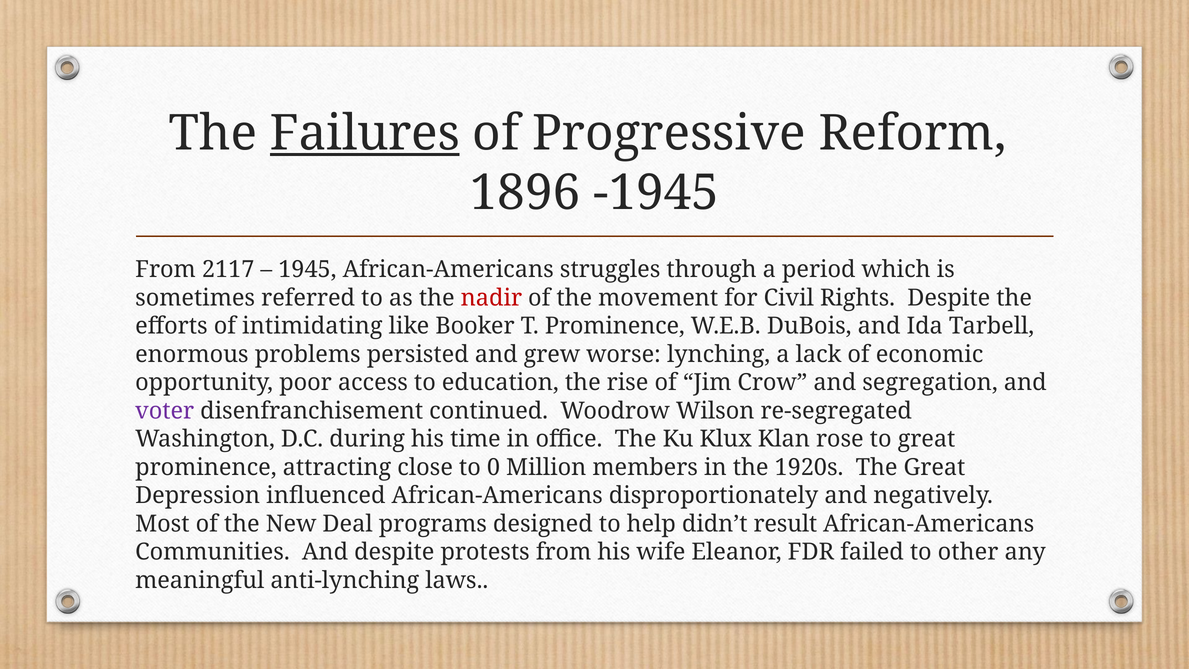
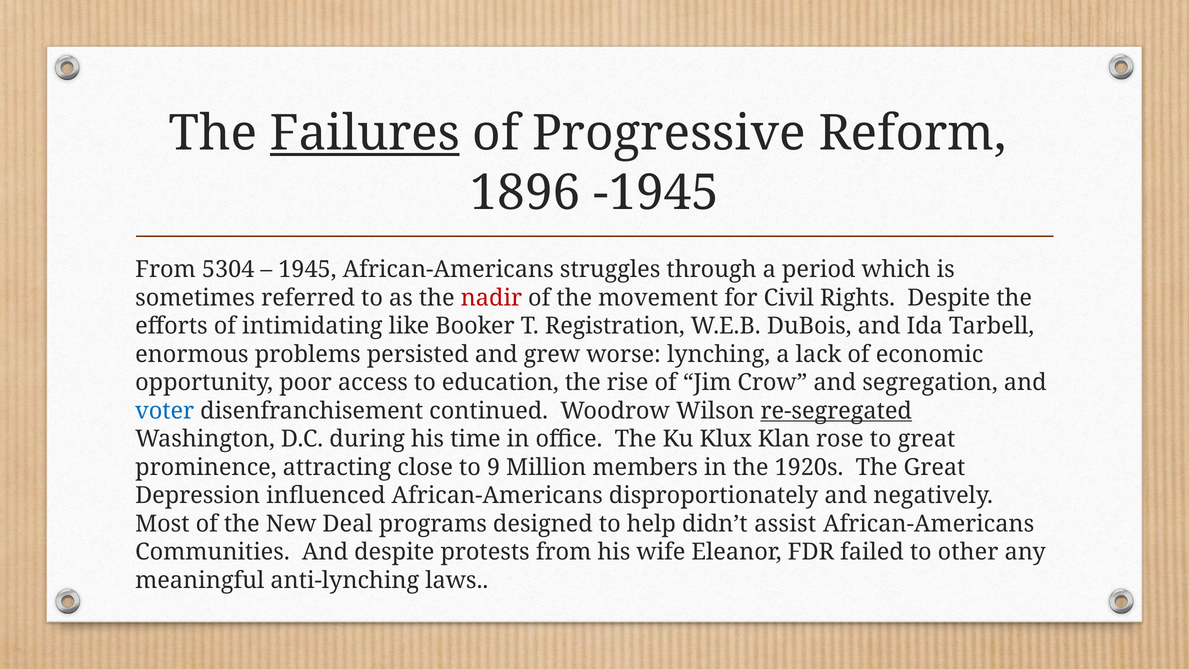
2117: 2117 -> 5304
T Prominence: Prominence -> Registration
voter colour: purple -> blue
re-segregated underline: none -> present
0: 0 -> 9
result: result -> assist
